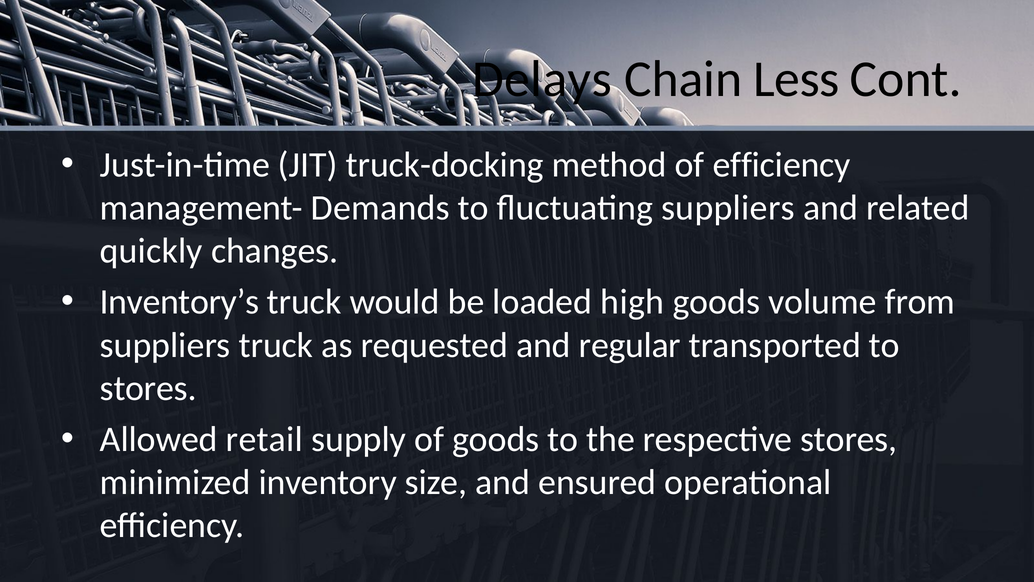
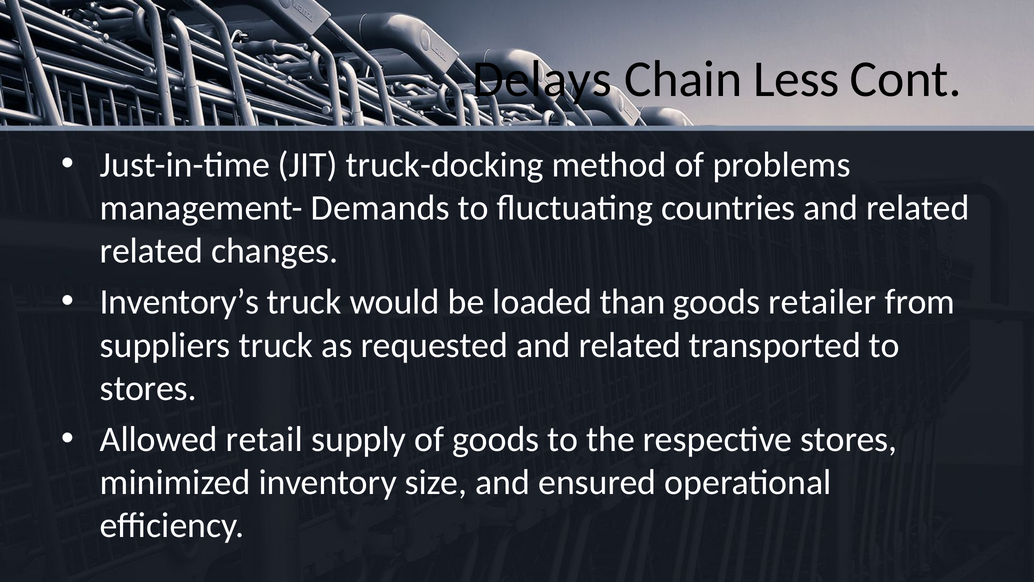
of efficiency: efficiency -> problems
fluctuating suppliers: suppliers -> countries
quickly at (151, 251): quickly -> related
high: high -> than
volume: volume -> retailer
requested and regular: regular -> related
